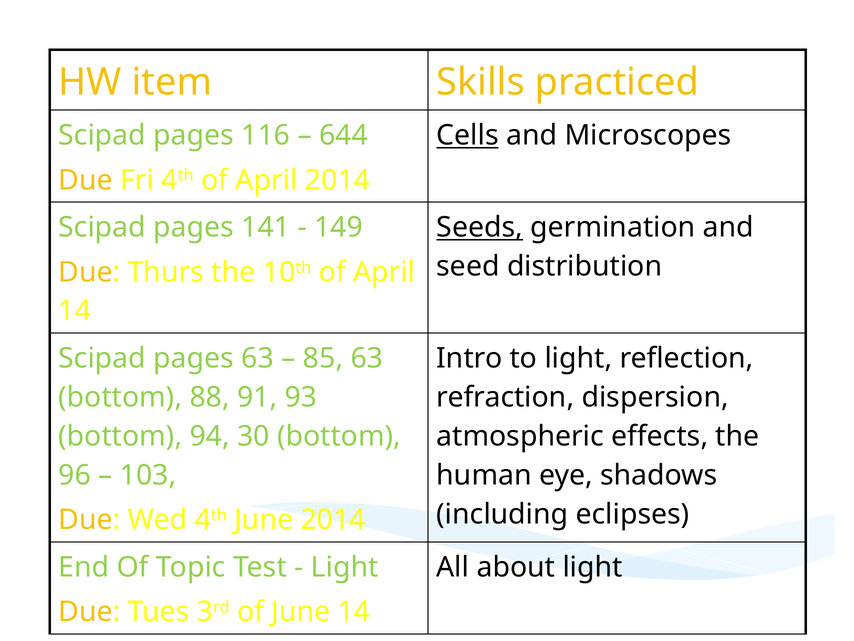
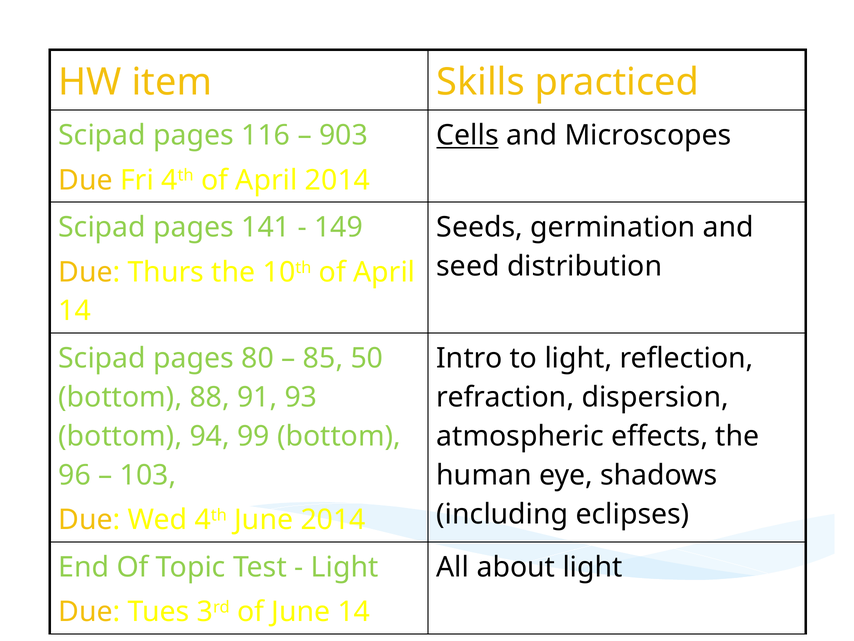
644: 644 -> 903
Seeds underline: present -> none
pages 63: 63 -> 80
85 63: 63 -> 50
30: 30 -> 99
